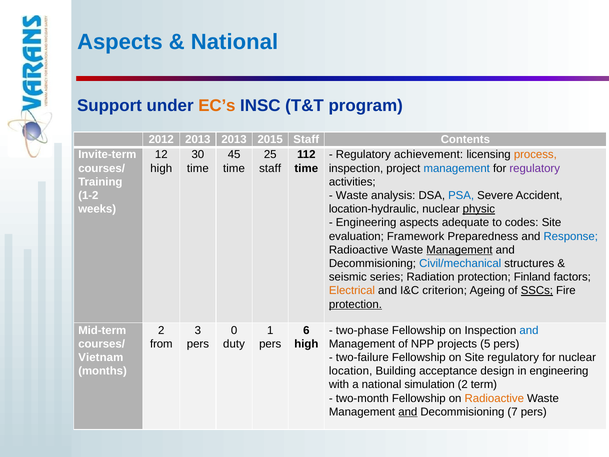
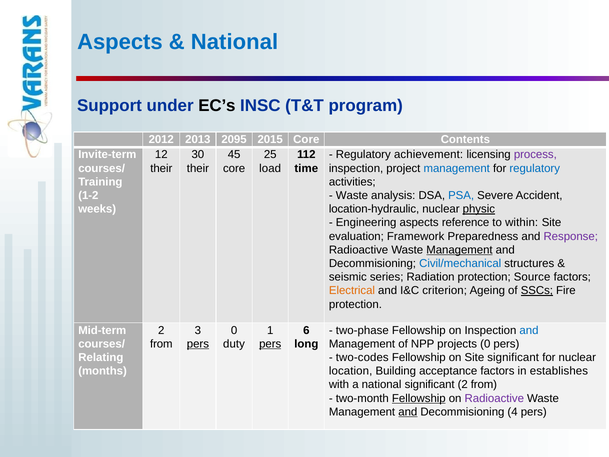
EC’s colour: orange -> black
2013 2013: 2013 -> 2095
2015 Staff: Staff -> Core
process colour: orange -> purple
high at (161, 168): high -> their
time at (198, 168): time -> their
time at (234, 168): time -> core
staff at (270, 168): staff -> load
regulatory at (535, 168) colour: purple -> blue
adequate: adequate -> reference
codes: codes -> within
Response colour: blue -> purple
Finland: Finland -> Source
protection at (355, 304) underline: present -> none
pers at (198, 344) underline: none -> present
pers at (270, 344) underline: none -> present
high at (306, 344): high -> long
projects 5: 5 -> 0
Vietnam: Vietnam -> Relating
two-failure: two-failure -> two-codes
Site regulatory: regulatory -> significant
acceptance design: design -> factors
in engineering: engineering -> establishes
national simulation: simulation -> significant
term at (484, 384): term -> from
Fellowship at (419, 398) underline: none -> present
Radioactive at (494, 398) colour: orange -> purple
7: 7 -> 4
